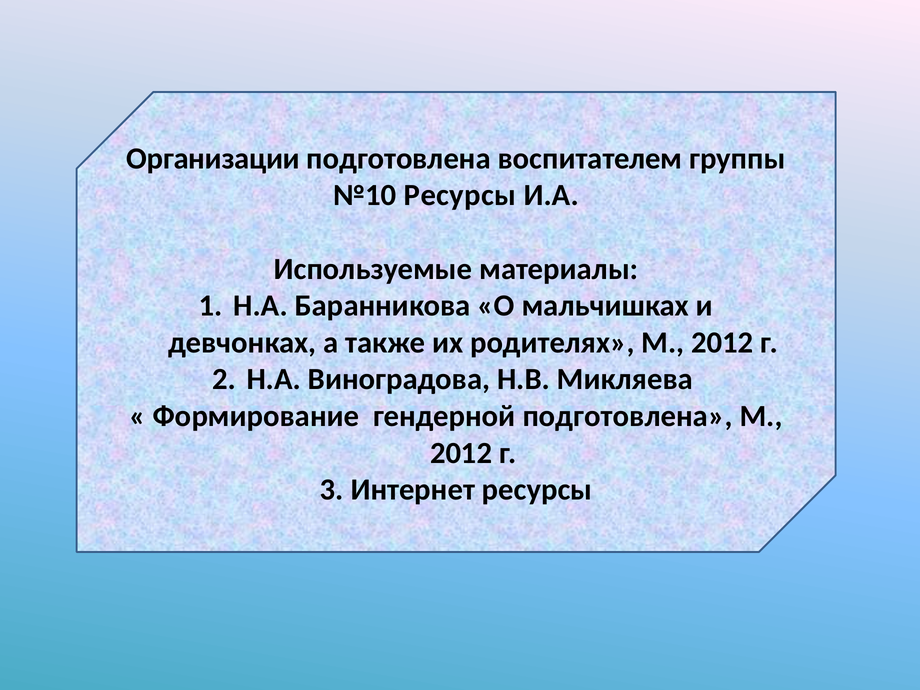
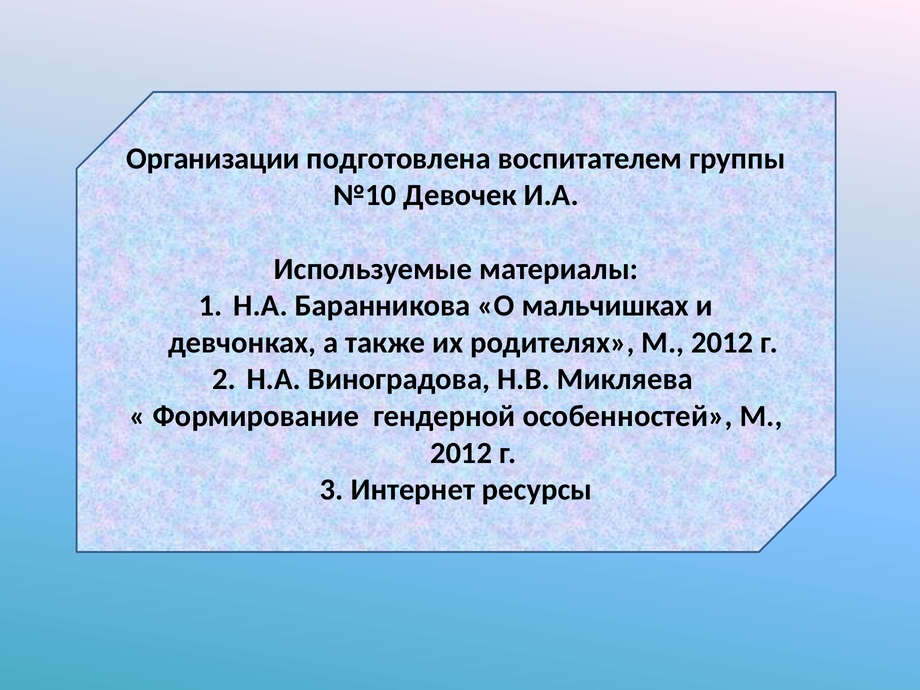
№10 Ресурсы: Ресурсы -> Девочек
гендерной подготовлена: подготовлена -> особенностей
